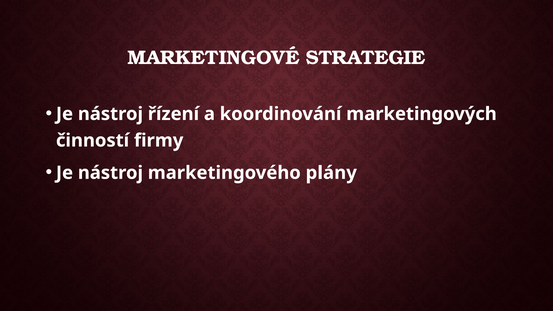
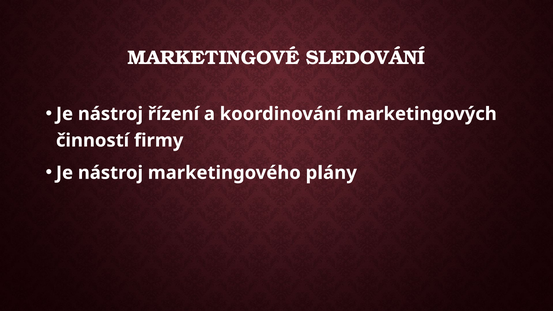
STRATEGIE: STRATEGIE -> SLEDOVÁNÍ
